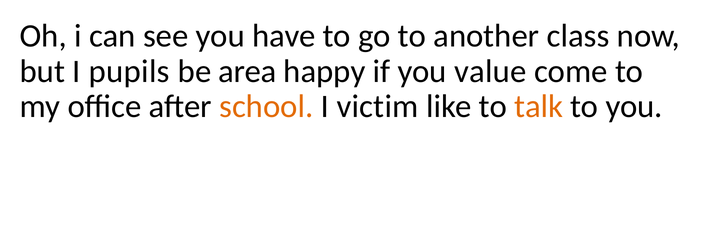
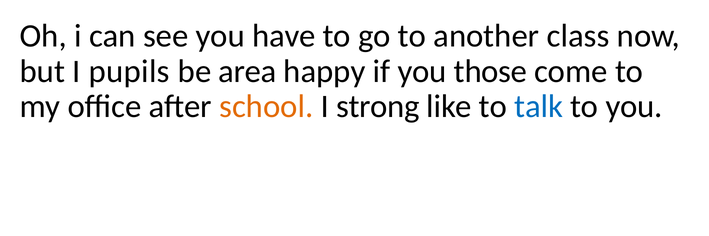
value: value -> those
victim: victim -> strong
talk colour: orange -> blue
